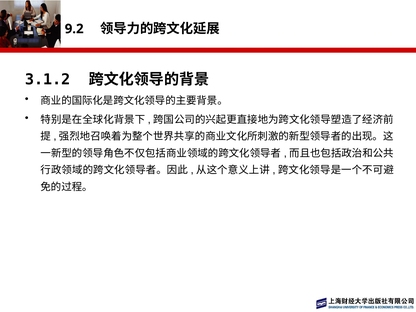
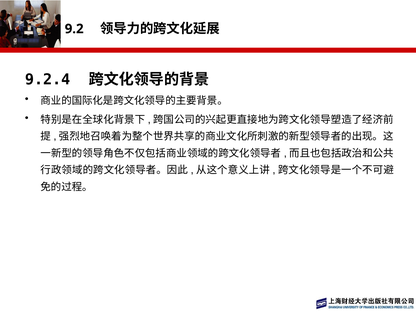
3.1.2: 3.1.2 -> 9.2.4
